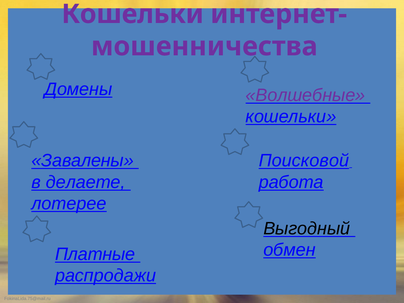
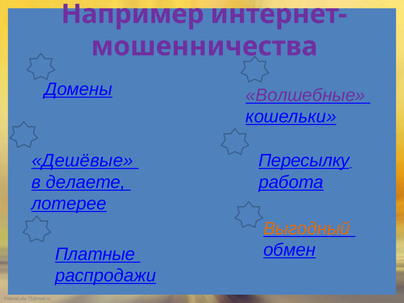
Кошельки at (133, 14): Кошельки -> Например
Завалены: Завалены -> Дешёвые
Поисковой: Поисковой -> Пересылку
Выгодный colour: black -> orange
